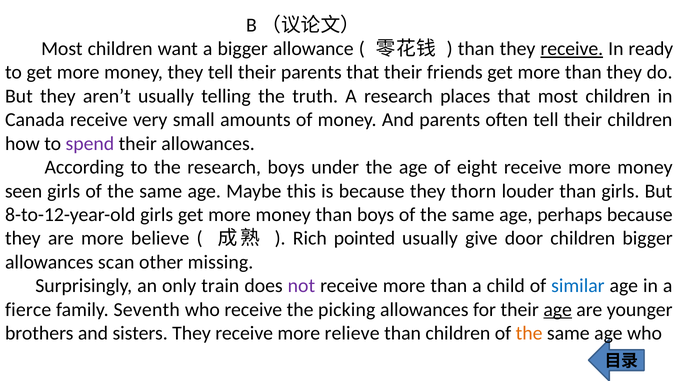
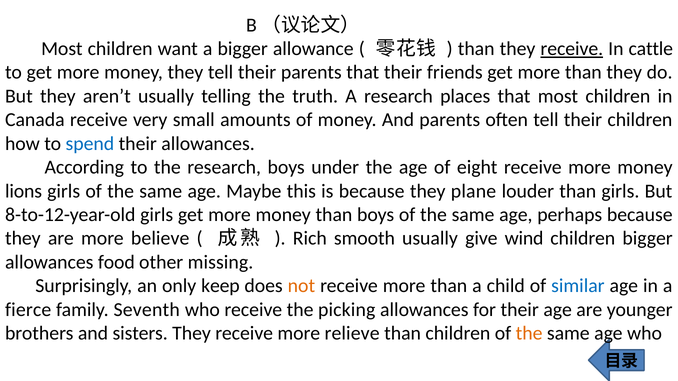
ready: ready -> cattle
spend colour: purple -> blue
seen: seen -> lions
thorn: thorn -> plane
pointed: pointed -> smooth
door: door -> wind
scan: scan -> food
train: train -> keep
not colour: purple -> orange
age at (558, 310) underline: present -> none
